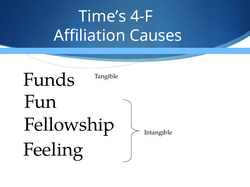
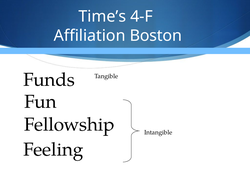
Causes: Causes -> Boston
